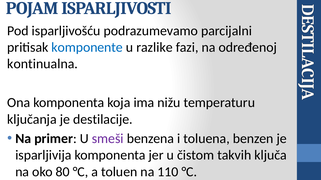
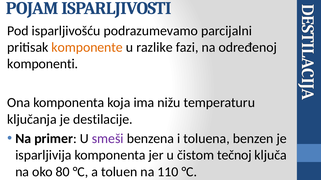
komponente colour: blue -> orange
kontinualna: kontinualna -> komponenti
takvih: takvih -> tečnoj
